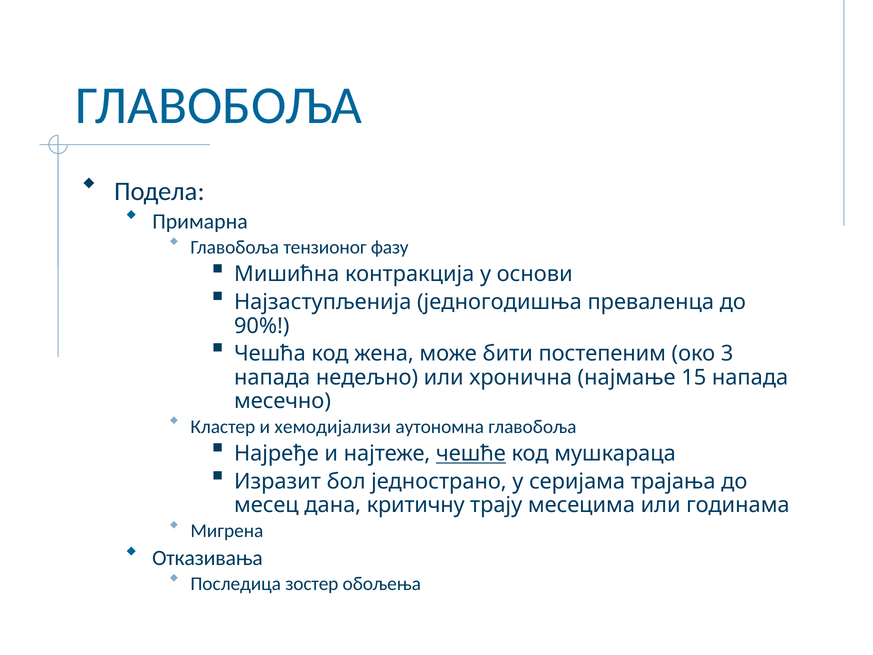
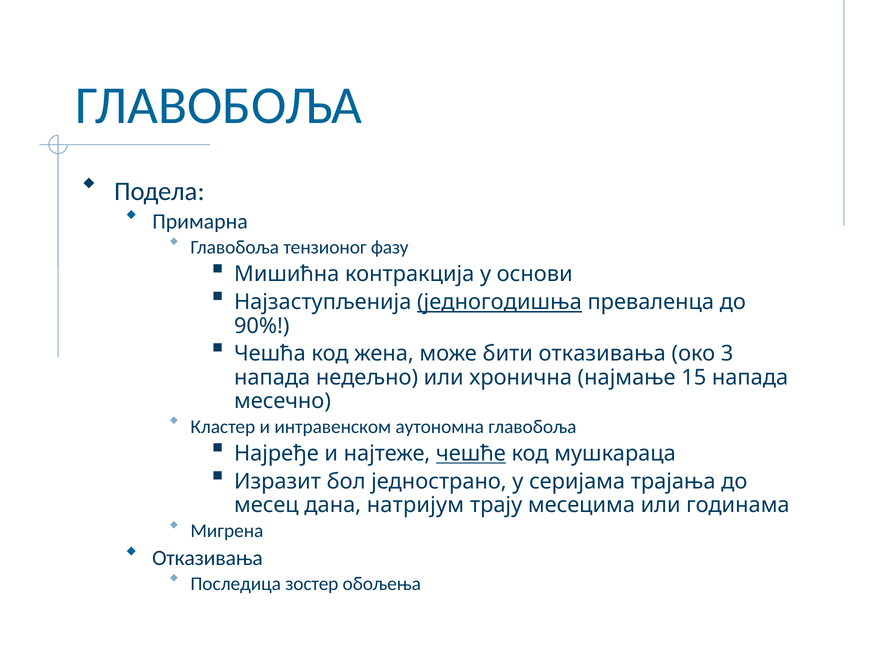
једногодишња underline: none -> present
бити постепеним: постепеним -> отказивања
хемодијализи: хемодијализи -> интравенском
критичну: критичну -> натријум
